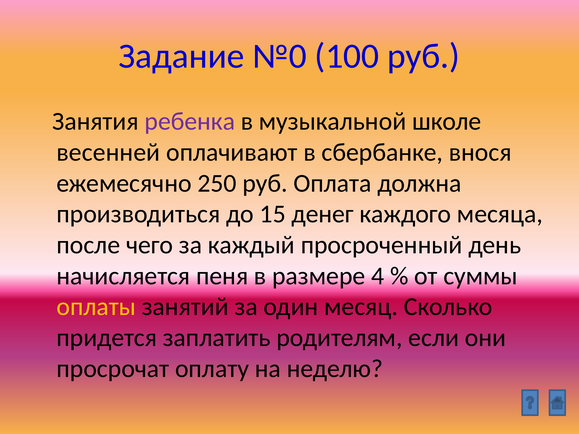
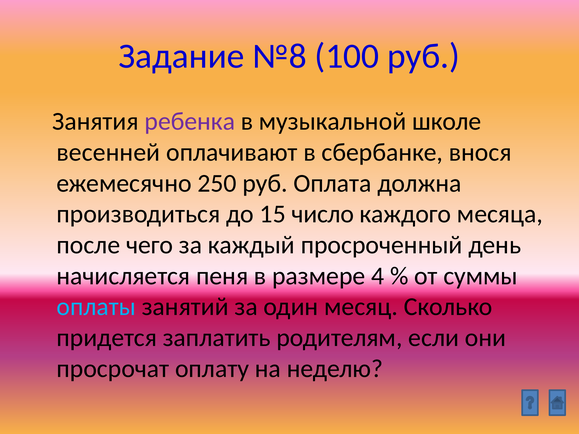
№0: №0 -> №8
денег: денег -> число
оплаты colour: yellow -> light blue
